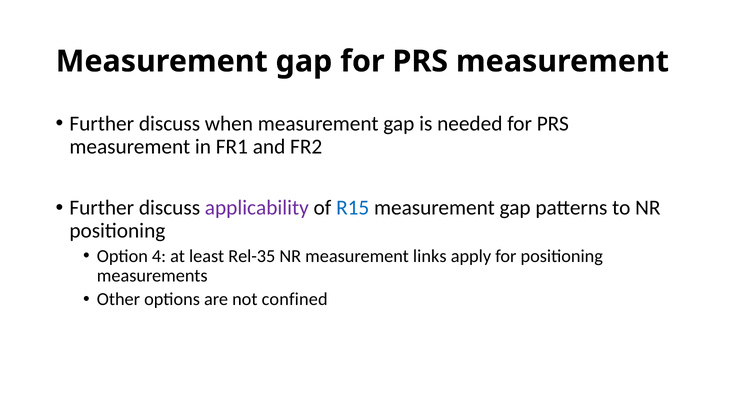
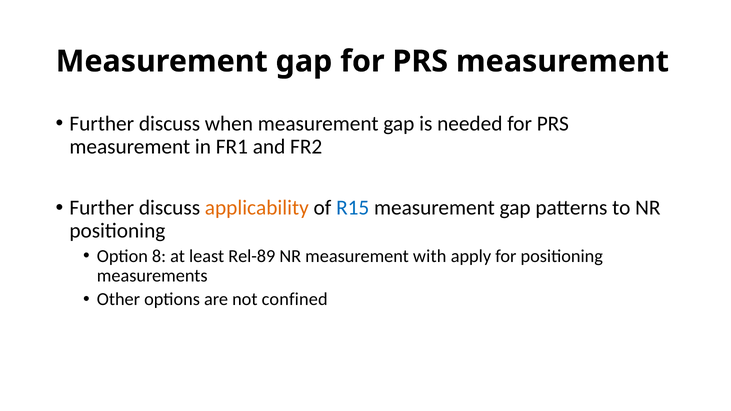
applicability colour: purple -> orange
4: 4 -> 8
Rel-35: Rel-35 -> Rel-89
links: links -> with
